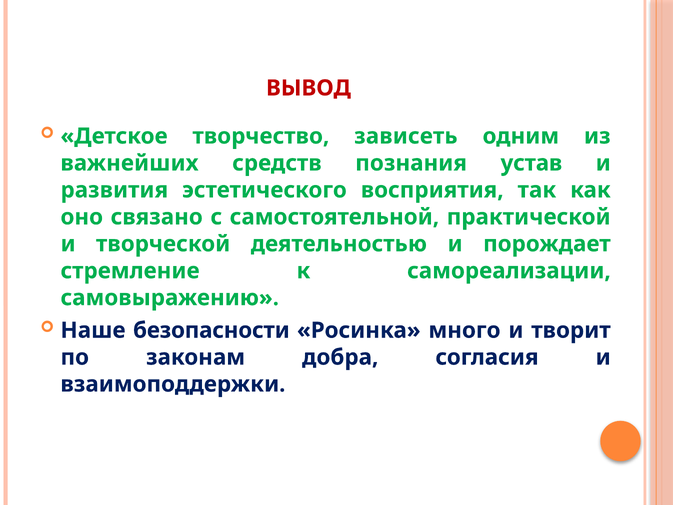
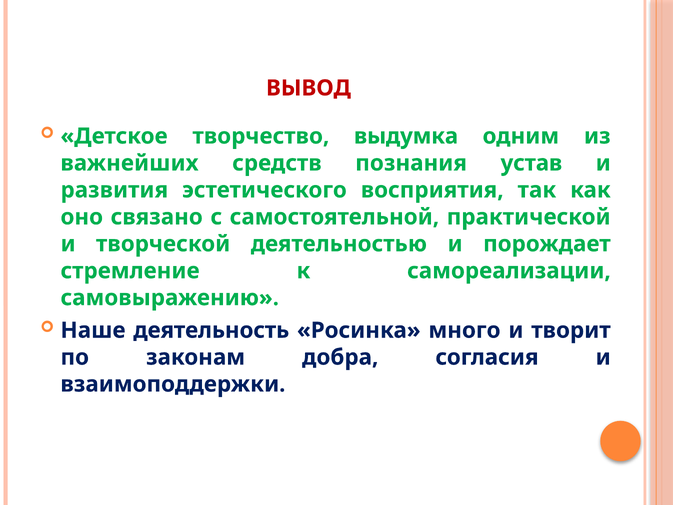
зависеть: зависеть -> выдумка
безопасности: безопасности -> деятельность
